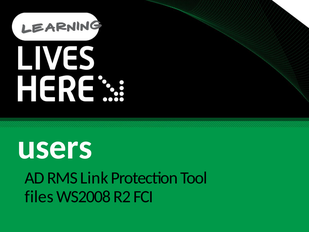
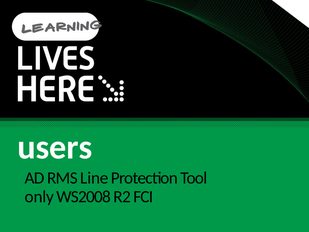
Link: Link -> Line
files: files -> only
